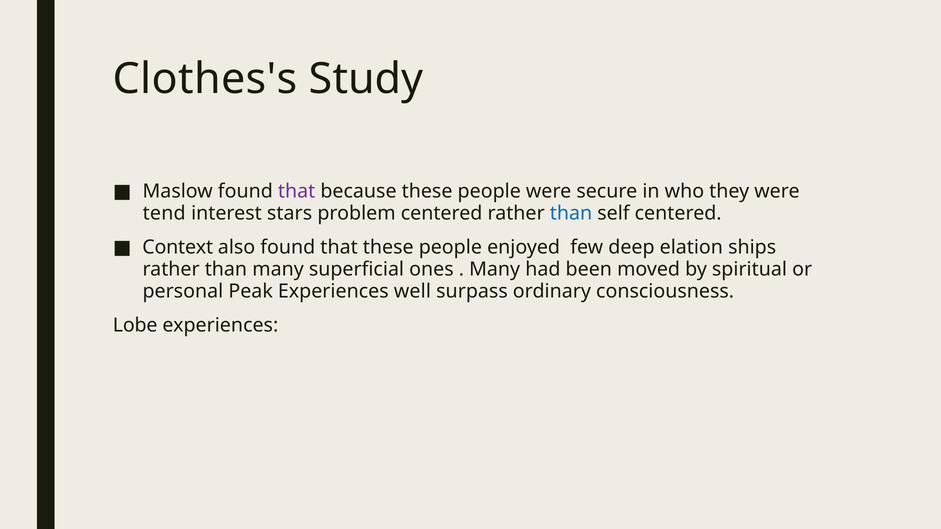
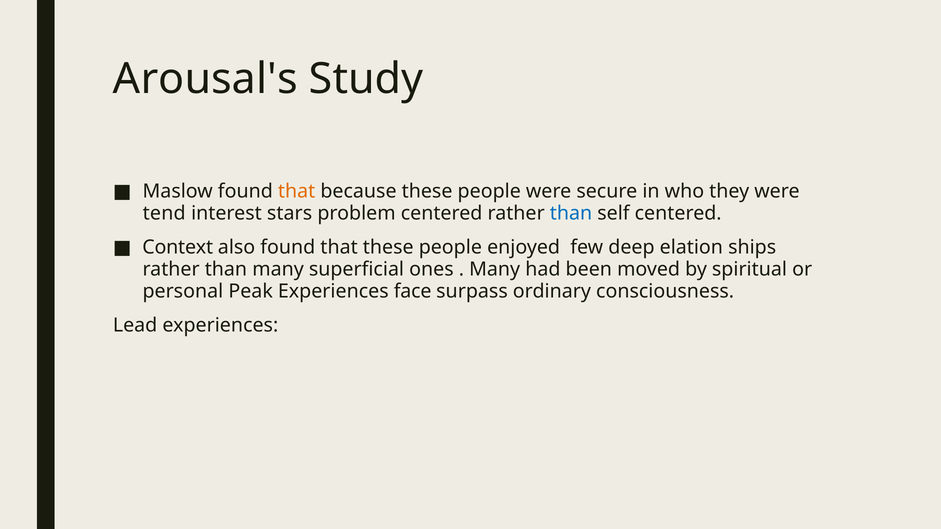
Clothes's: Clothes's -> Arousal's
that at (297, 191) colour: purple -> orange
well: well -> face
Lobe: Lobe -> Lead
